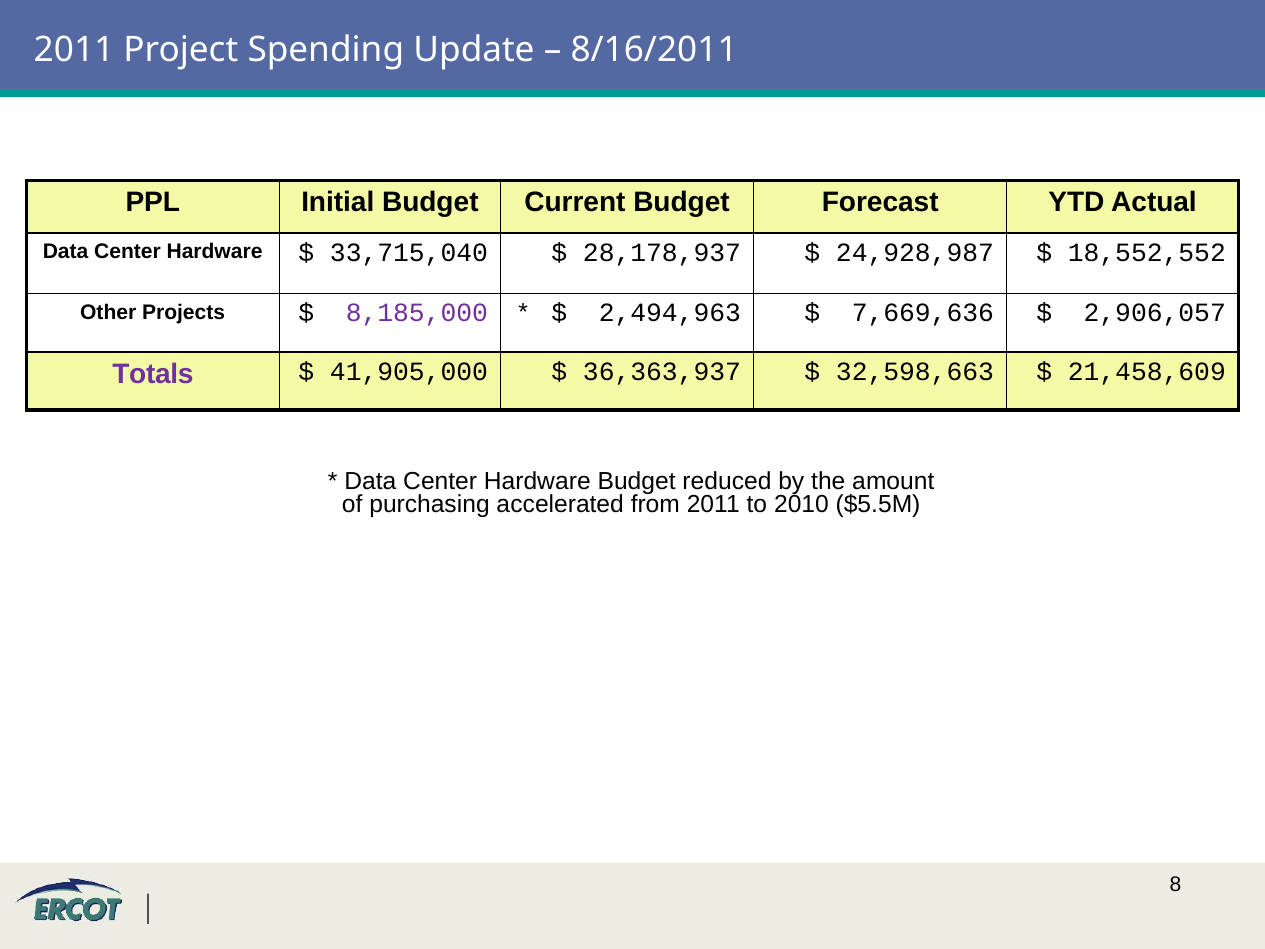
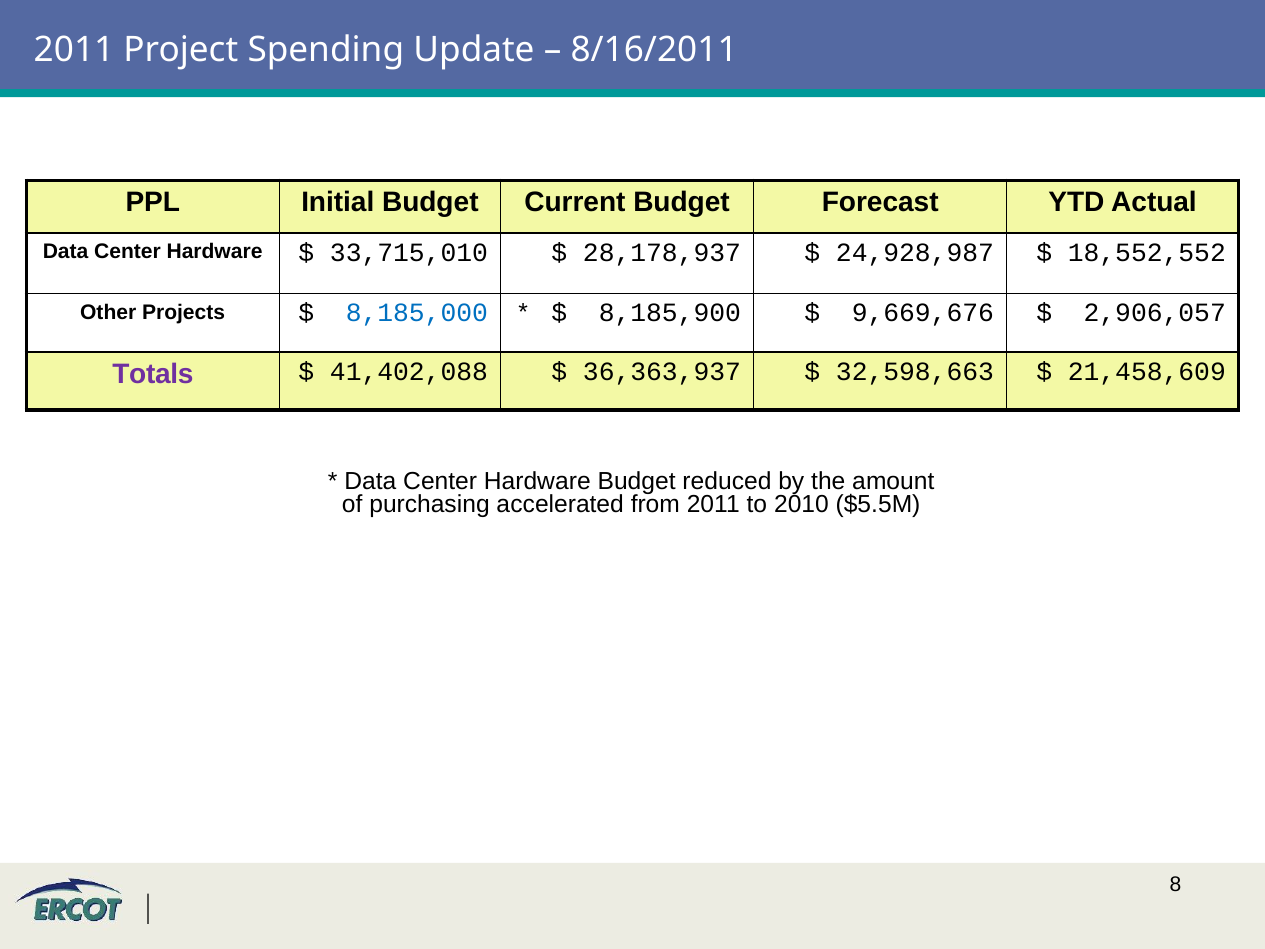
33,715,040: 33,715,040 -> 33,715,010
8,185,000 colour: purple -> blue
2,494,963: 2,494,963 -> 8,185,900
7,669,636: 7,669,636 -> 9,669,676
41,905,000: 41,905,000 -> 41,402,088
